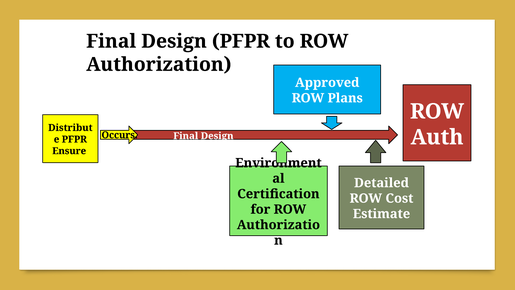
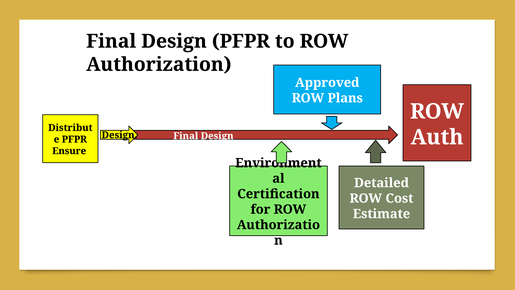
Occurs at (120, 135): Occurs -> Design
